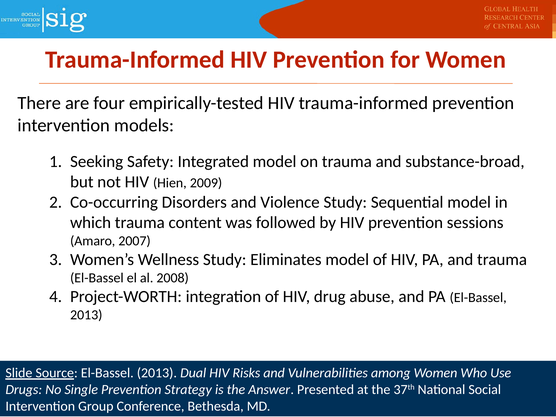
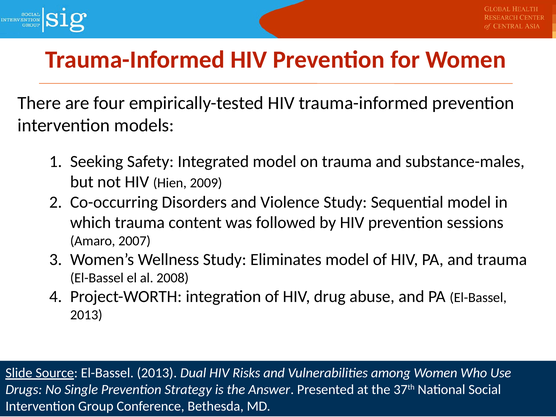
substance-broad: substance-broad -> substance-males
